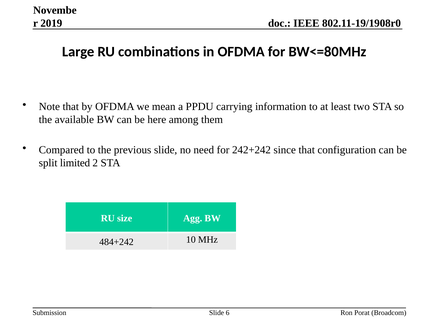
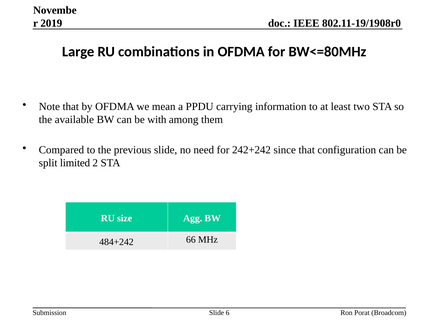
here: here -> with
10: 10 -> 66
